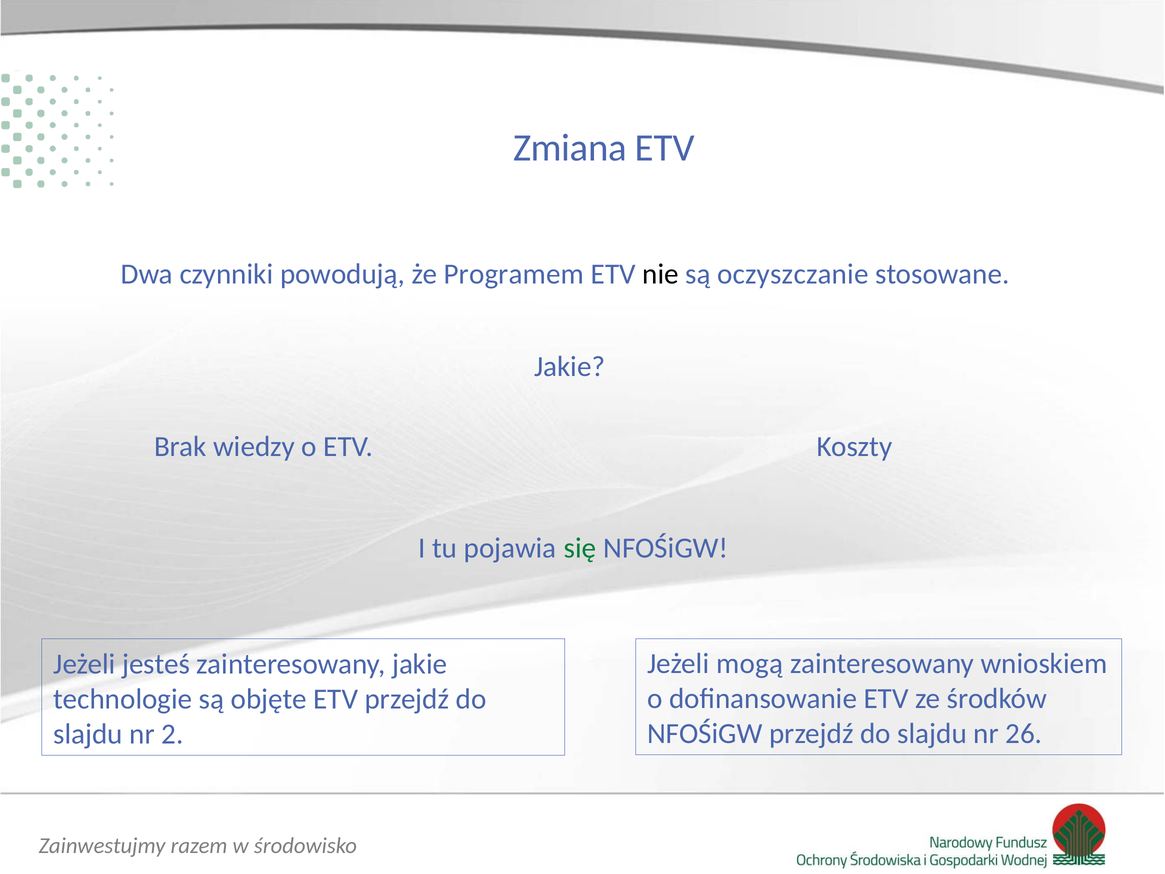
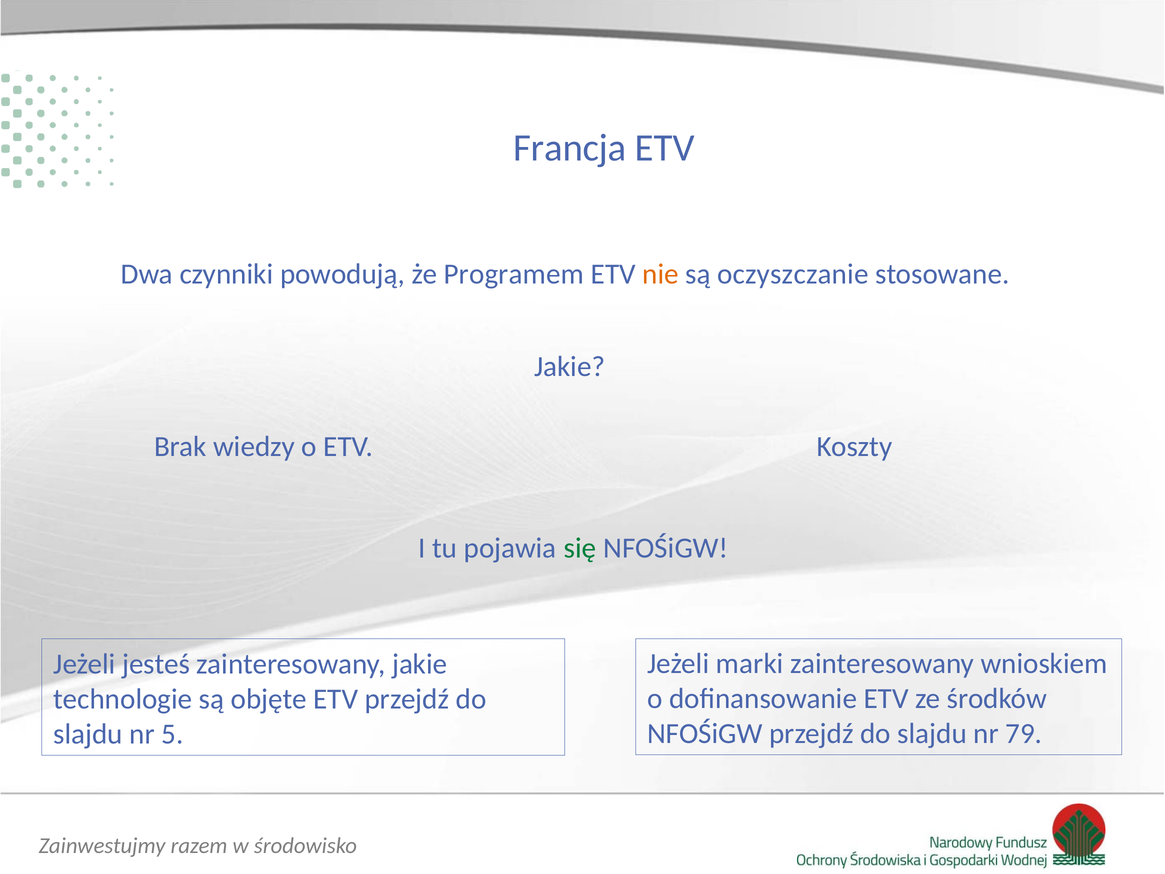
Zmiana: Zmiana -> Francja
nie colour: black -> orange
mogą: mogą -> marki
26: 26 -> 79
2: 2 -> 5
